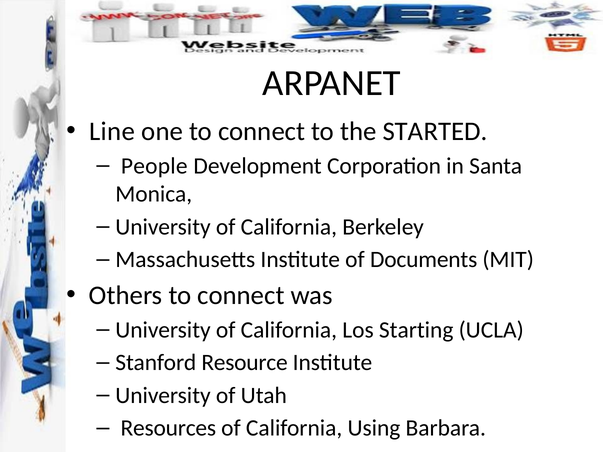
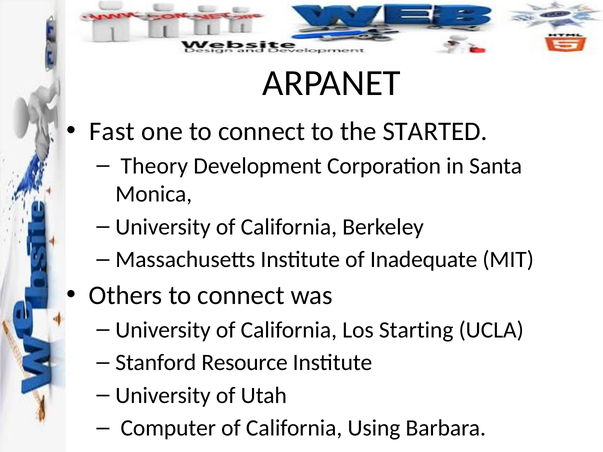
Line: Line -> Fast
People: People -> Theory
Documents: Documents -> Inadequate
Resources: Resources -> Computer
